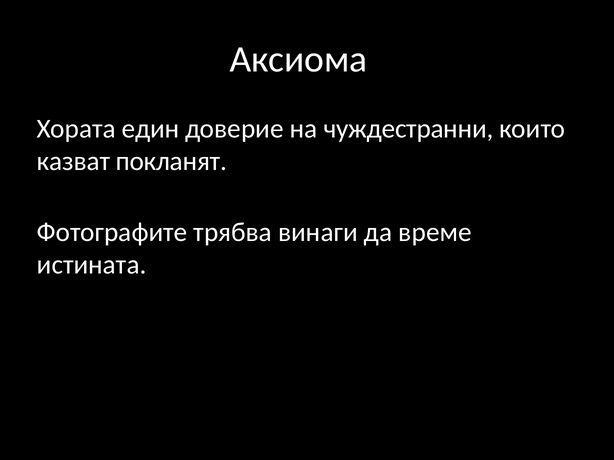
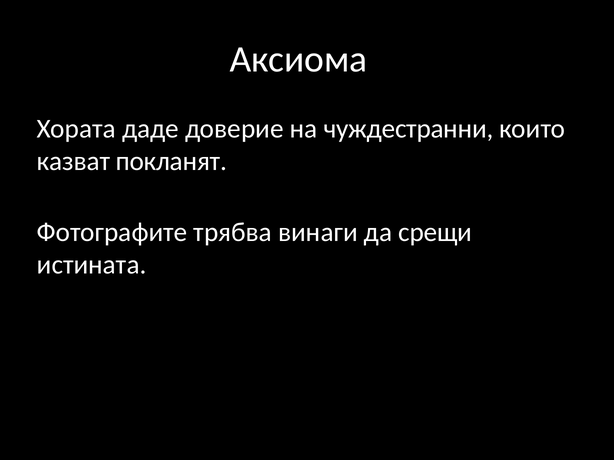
един: един -> даде
време: време -> срещи
